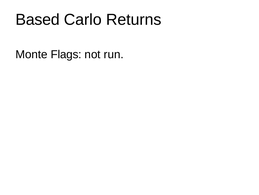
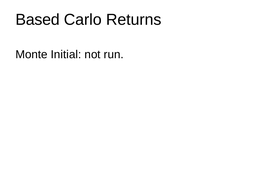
Flags: Flags -> Initial
